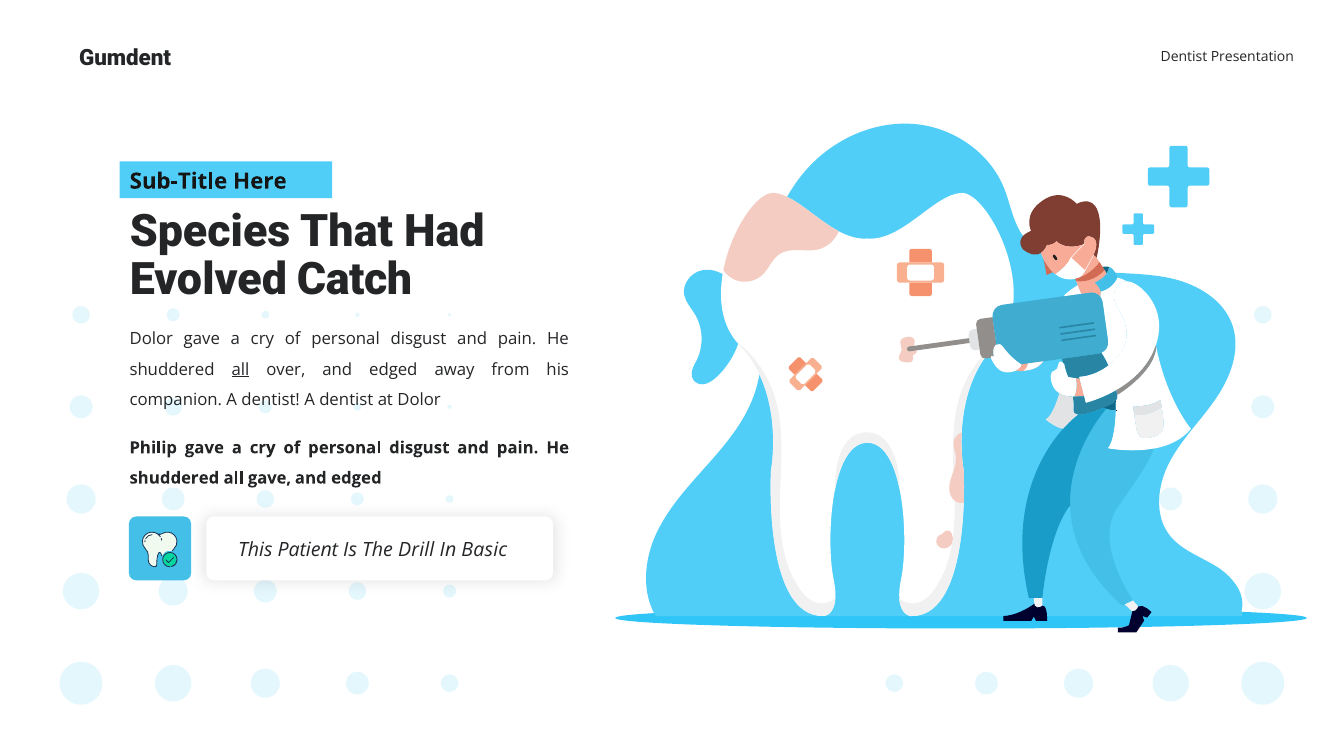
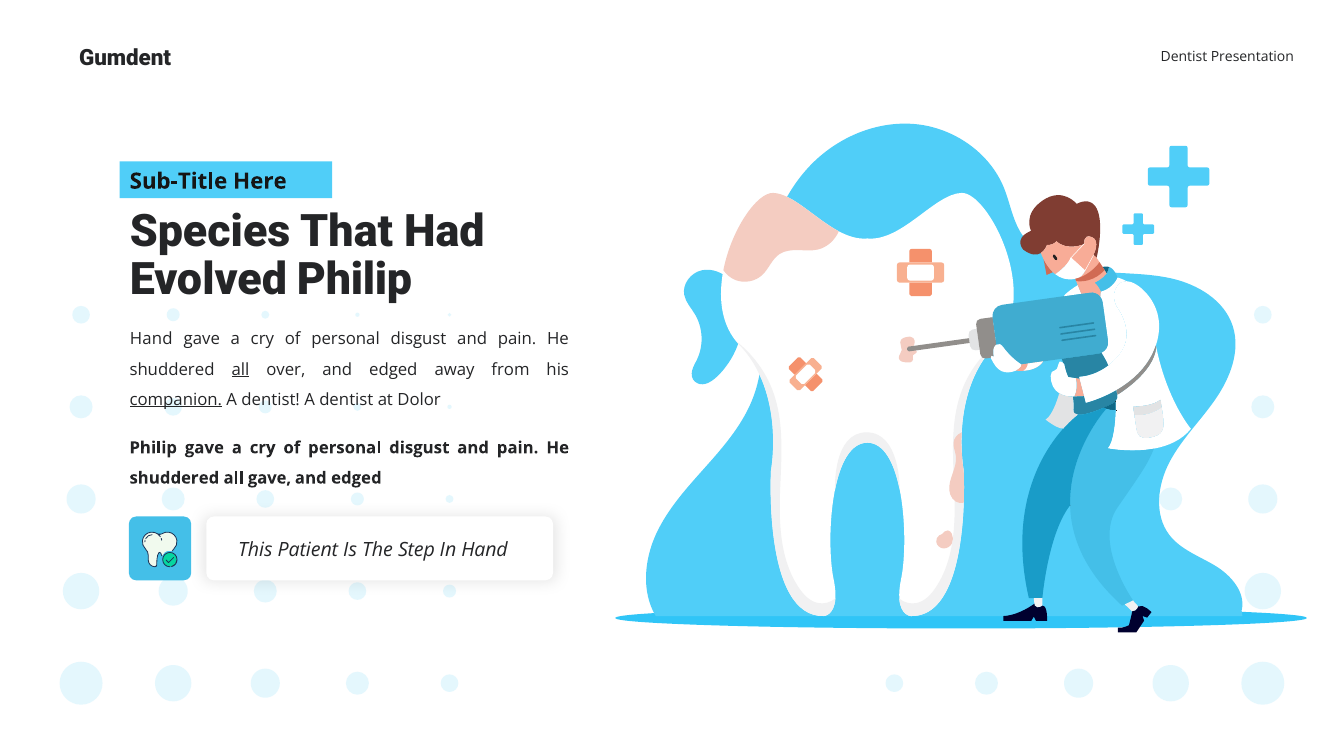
Evolved Catch: Catch -> Philip
Dolor at (151, 339): Dolor -> Hand
companion underline: none -> present
Drill: Drill -> Step
In Basic: Basic -> Hand
